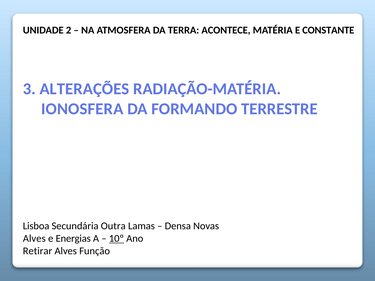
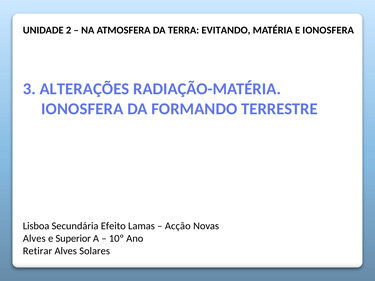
ACONTECE: ACONTECE -> EVITANDO
E CONSTANTE: CONSTANTE -> IONOSFERA
Outra: Outra -> Efeito
Densa: Densa -> Acção
Energias: Energias -> Superior
10º underline: present -> none
Função: Função -> Solares
